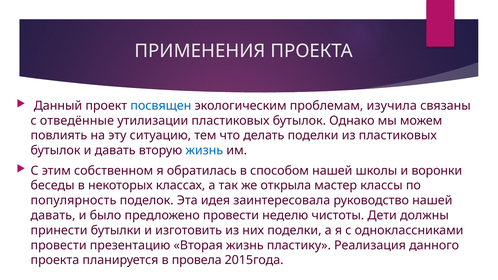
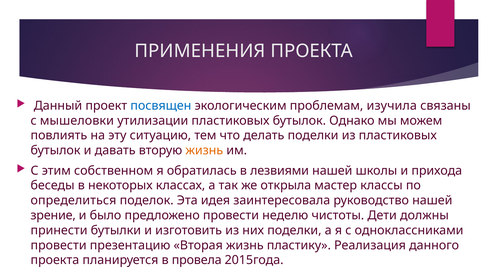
отведённые: отведённые -> мышеловки
жизнь at (204, 151) colour: blue -> orange
способом: способом -> лезвиями
воронки: воронки -> прихода
популярность: популярность -> определиться
давать at (53, 215): давать -> зрение
